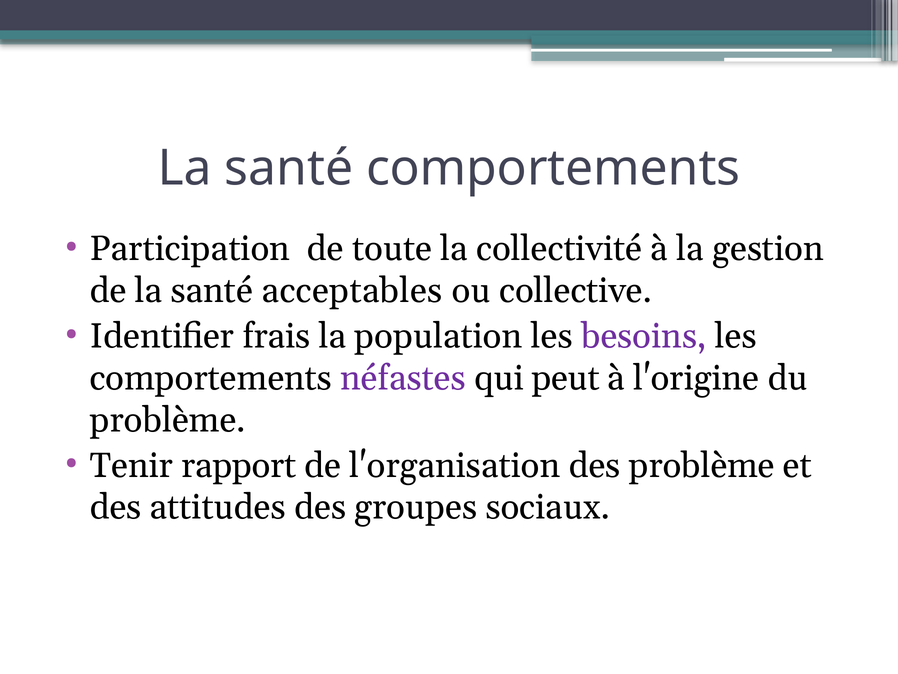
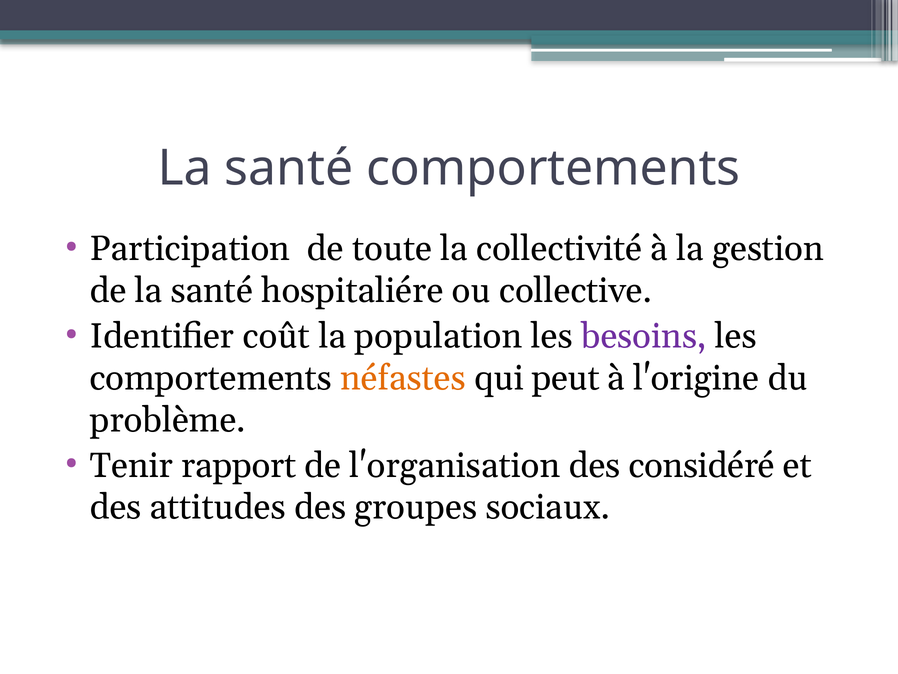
acceptables: acceptables -> hospitaliére
frais: frais -> coût
néfastes colour: purple -> orange
des problème: problème -> considéré
